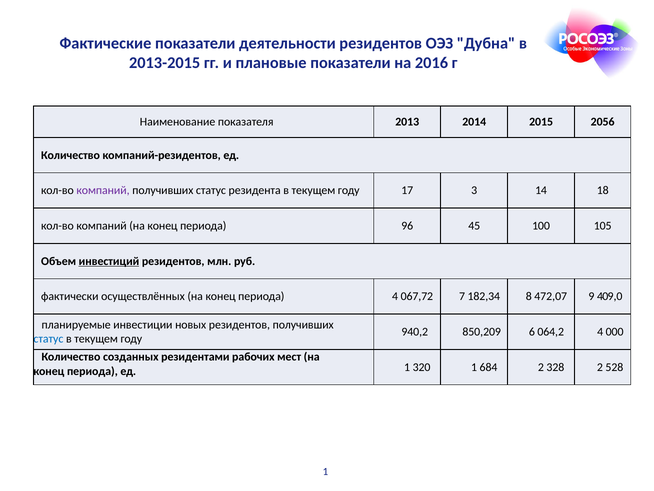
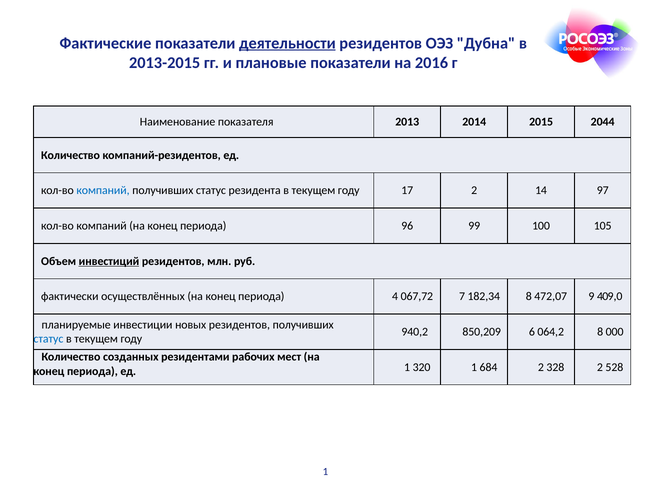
деятельности underline: none -> present
2056: 2056 -> 2044
компаний at (103, 190) colour: purple -> blue
17 3: 3 -> 2
18: 18 -> 97
45: 45 -> 99
064,2 4: 4 -> 8
